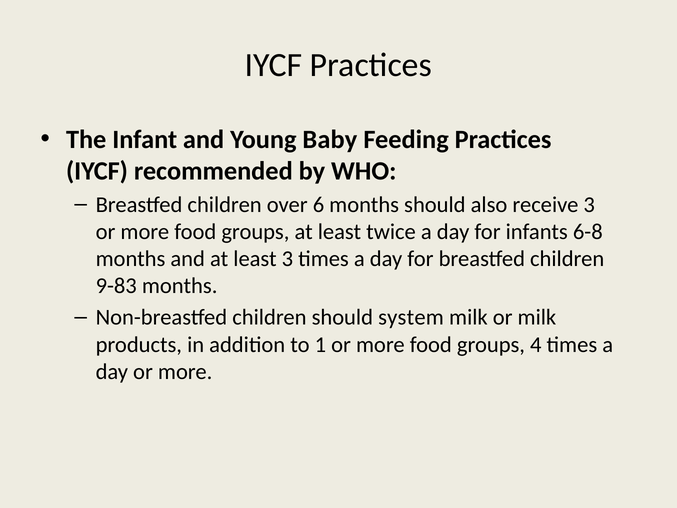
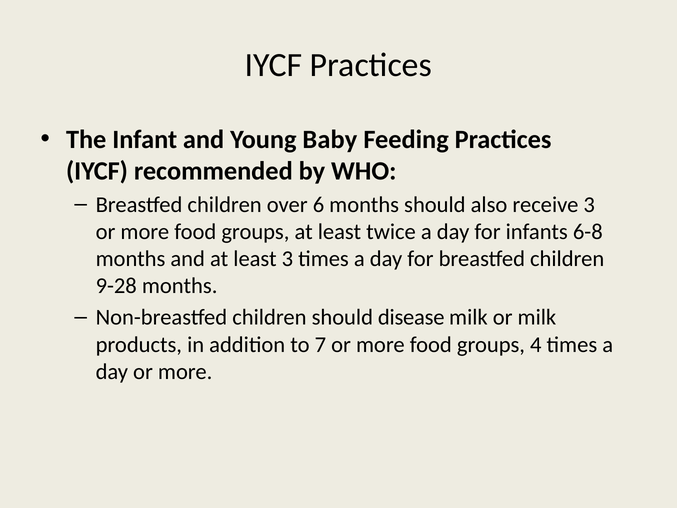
9-83: 9-83 -> 9-28
system: system -> disease
1: 1 -> 7
